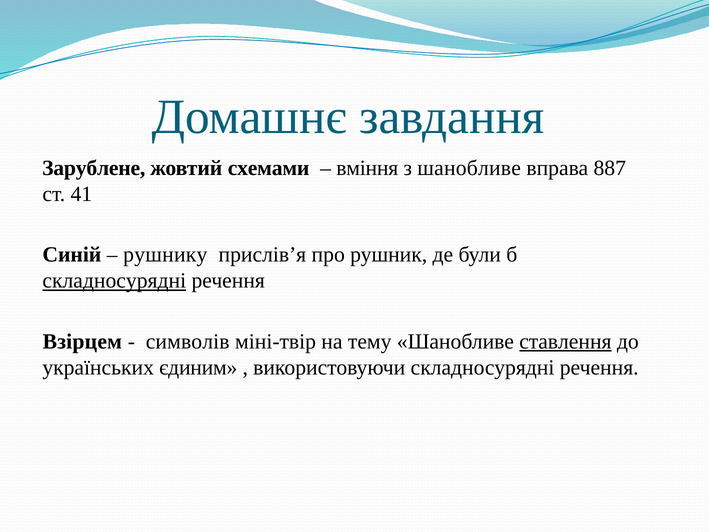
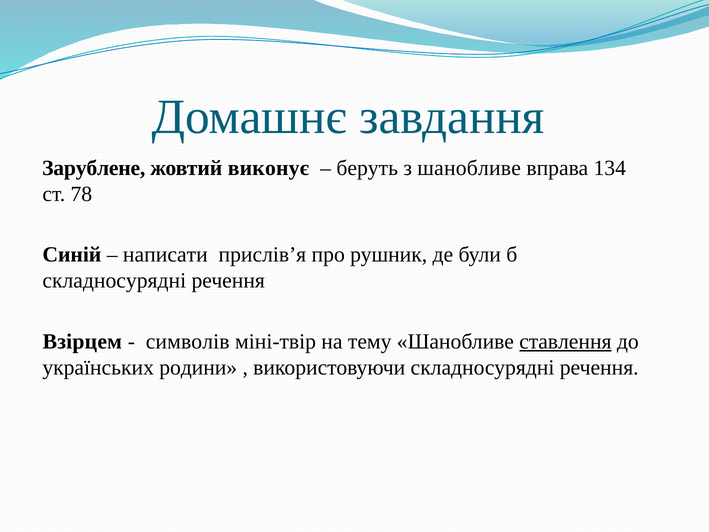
схемами: схемами -> виконує
вміння: вміння -> беруть
887: 887 -> 134
41: 41 -> 78
рушнику: рушнику -> написати
складносурядні at (114, 281) underline: present -> none
єдиним: єдиним -> родини
